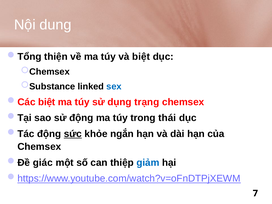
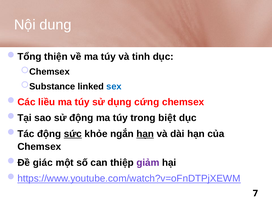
và biệt: biệt -> tinh
biệt at (47, 102): biệt -> liều
trạng: trạng -> cứng
thái: thái -> biệt
hạn at (145, 134) underline: none -> present
giảm colour: blue -> purple
